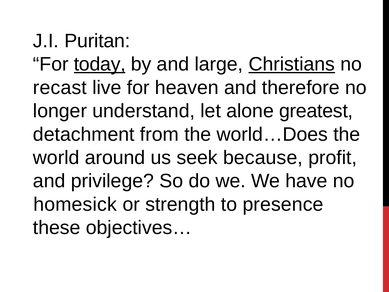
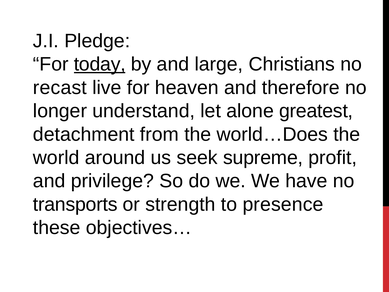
Puritan: Puritan -> Pledge
Christians underline: present -> none
because: because -> supreme
homesick: homesick -> transports
